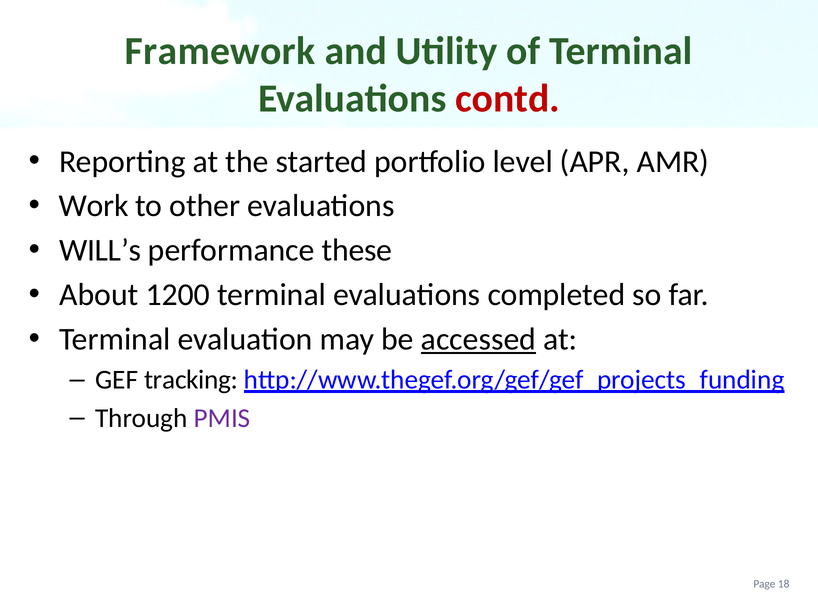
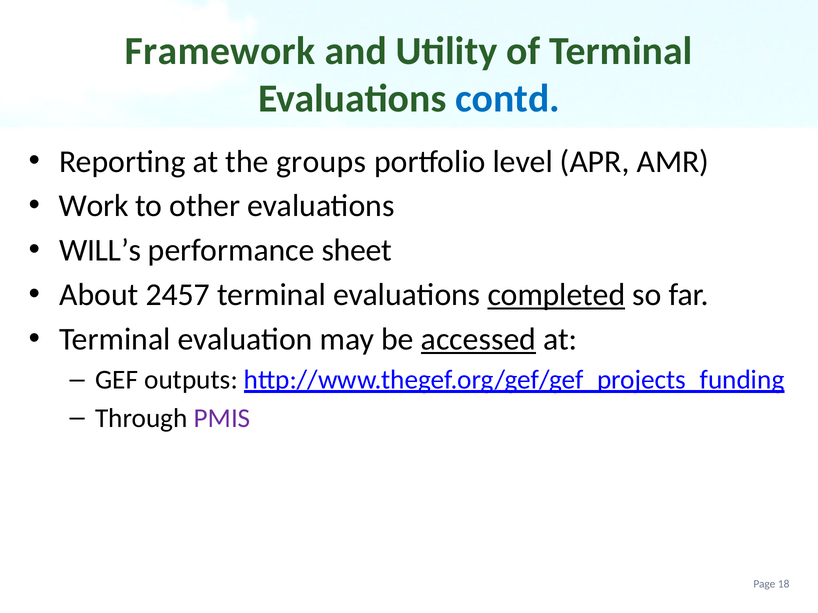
contd colour: red -> blue
started: started -> groups
these: these -> sheet
1200: 1200 -> 2457
completed underline: none -> present
tracking: tracking -> outputs
